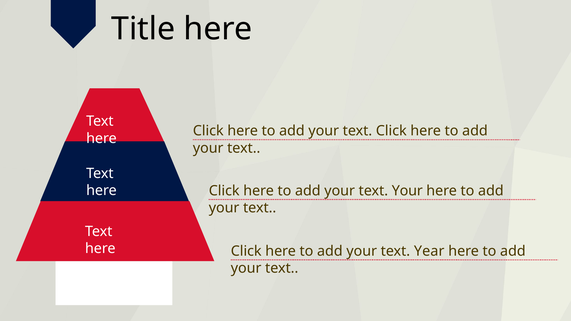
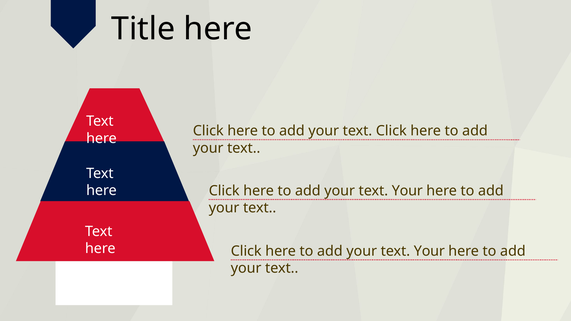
Year at (429, 251): Year -> Your
